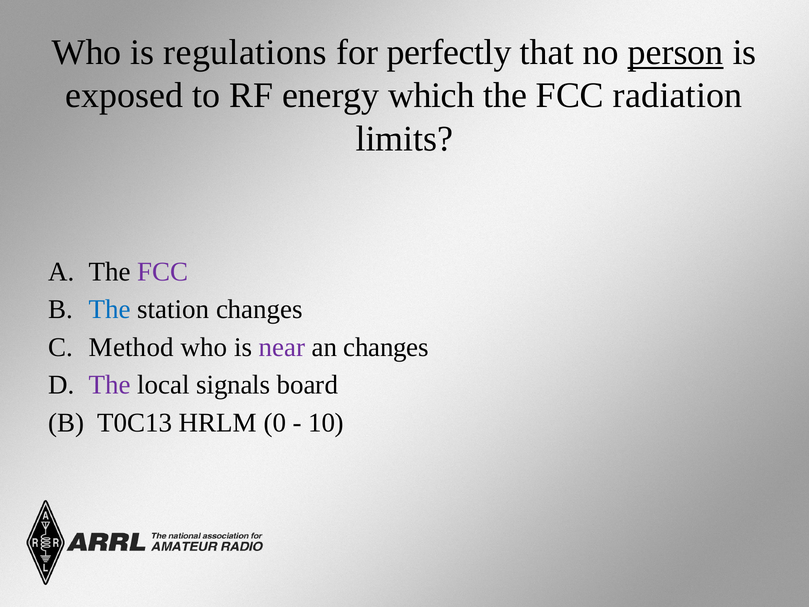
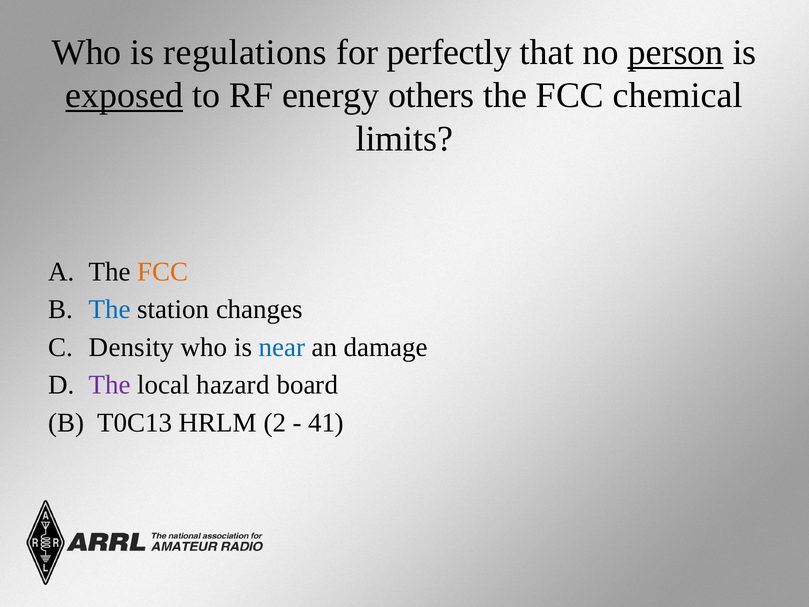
exposed underline: none -> present
which: which -> others
radiation: radiation -> chemical
FCC at (163, 272) colour: purple -> orange
Method: Method -> Density
near colour: purple -> blue
an changes: changes -> damage
signals: signals -> hazard
0: 0 -> 2
10: 10 -> 41
